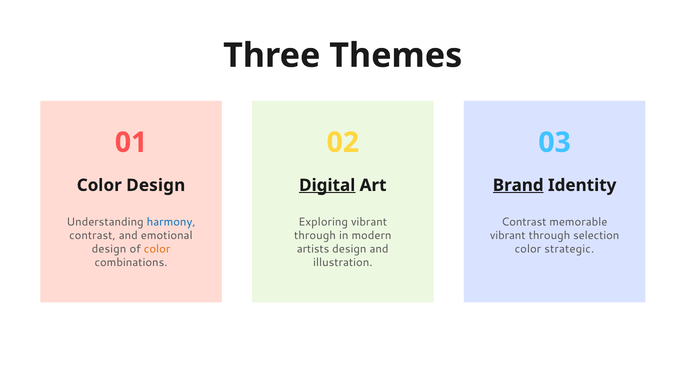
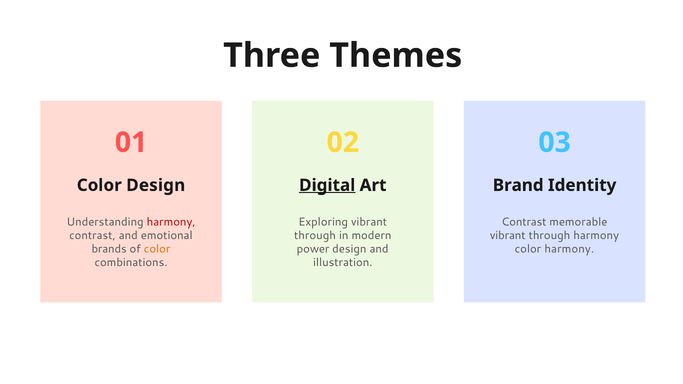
Brand underline: present -> none
harmony at (171, 222) colour: blue -> red
through selection: selection -> harmony
design at (109, 249): design -> brands
artists: artists -> power
color strategic: strategic -> harmony
